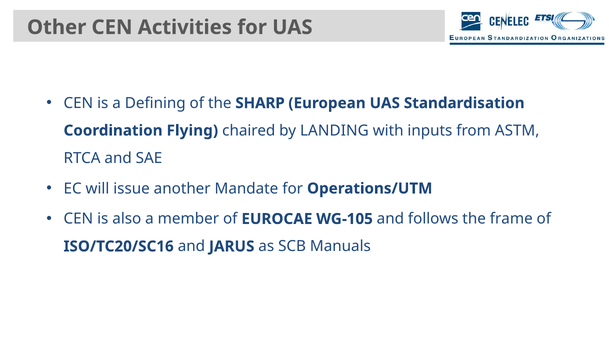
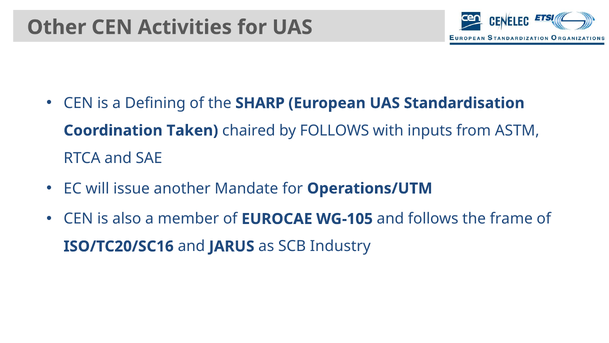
Flying: Flying -> Taken
by LANDING: LANDING -> FOLLOWS
Manuals: Manuals -> Industry
